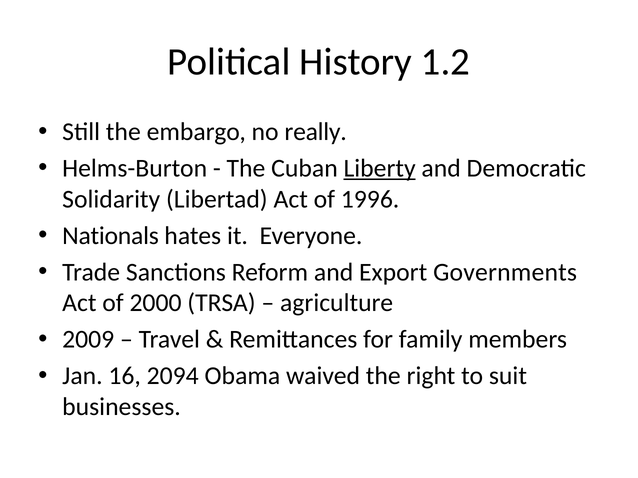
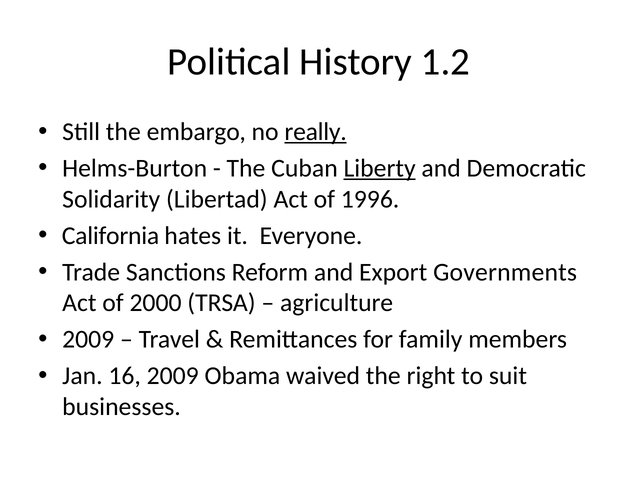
really underline: none -> present
Nationals: Nationals -> California
16 2094: 2094 -> 2009
